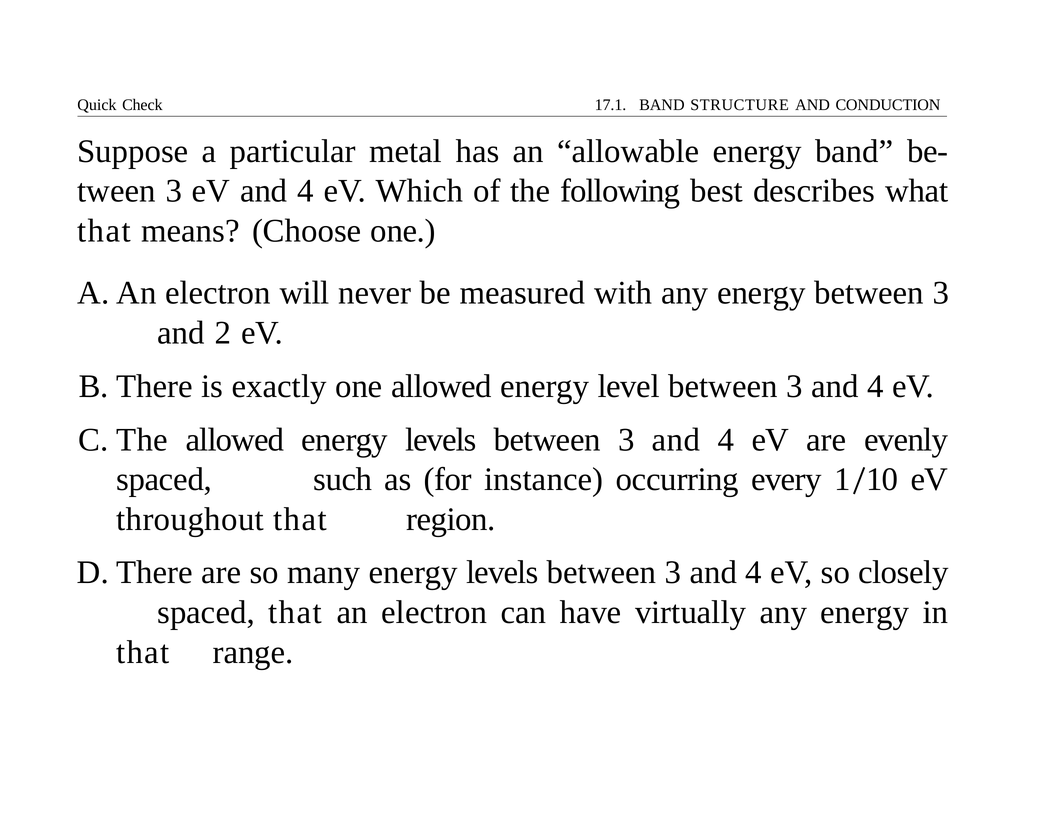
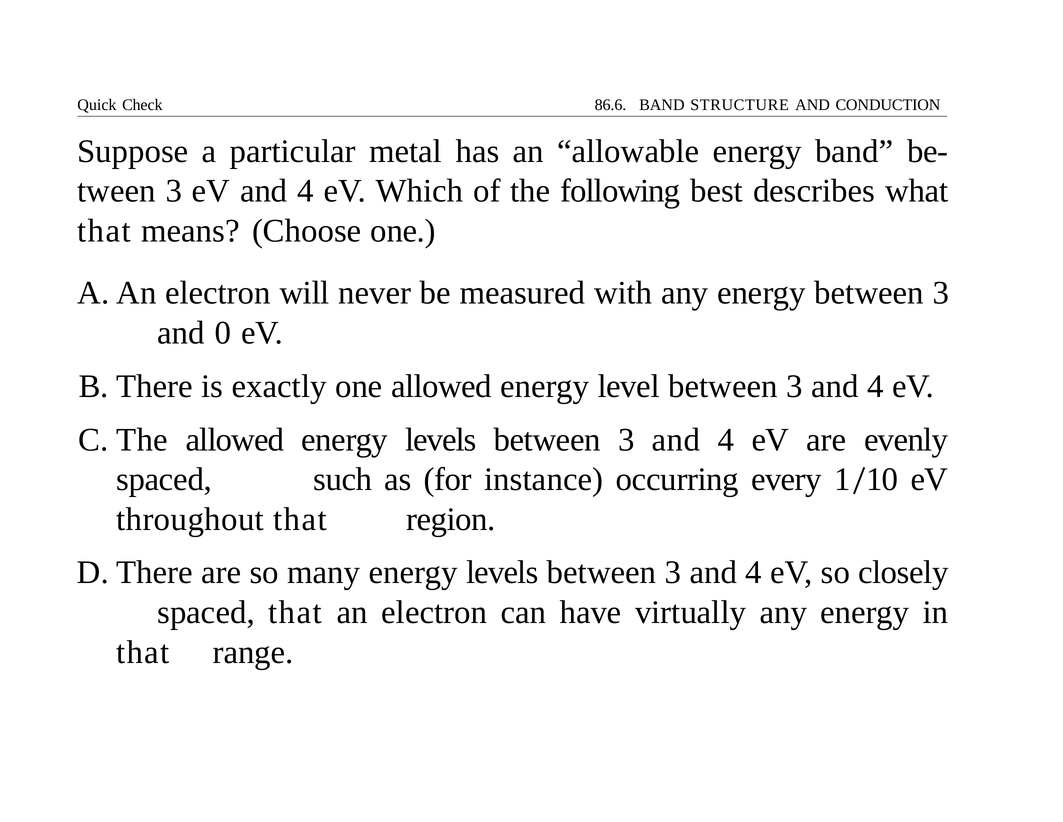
17.1: 17.1 -> 86.6
2: 2 -> 0
